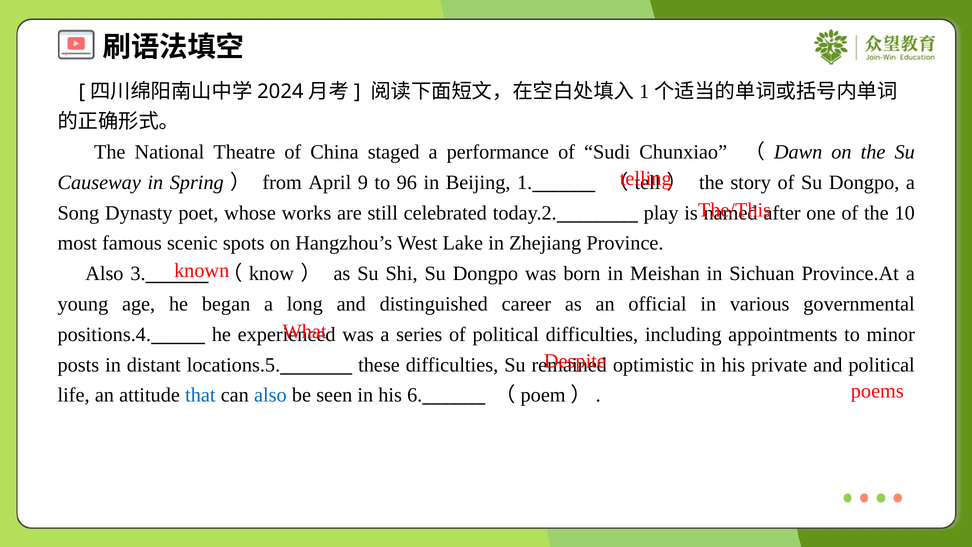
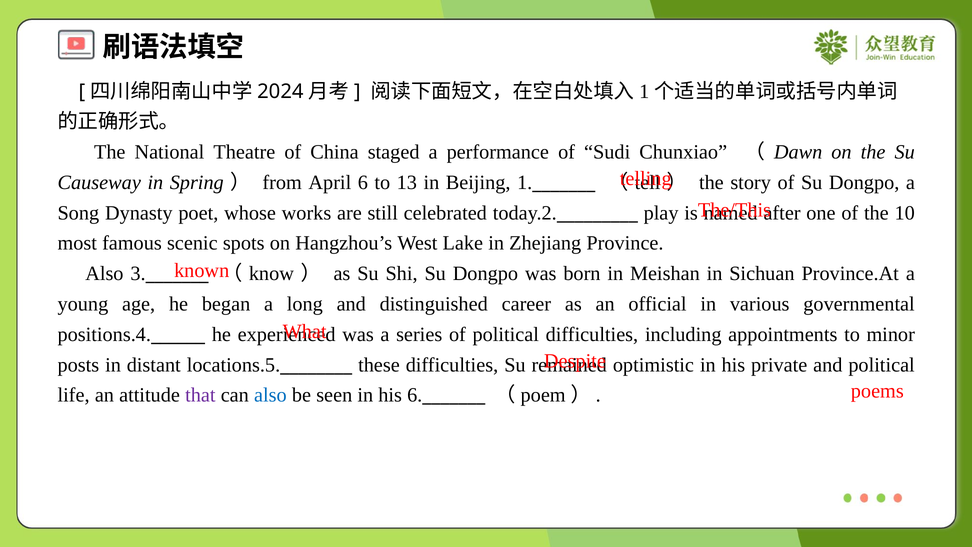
April 9: 9 -> 6
96: 96 -> 13
that colour: blue -> purple
